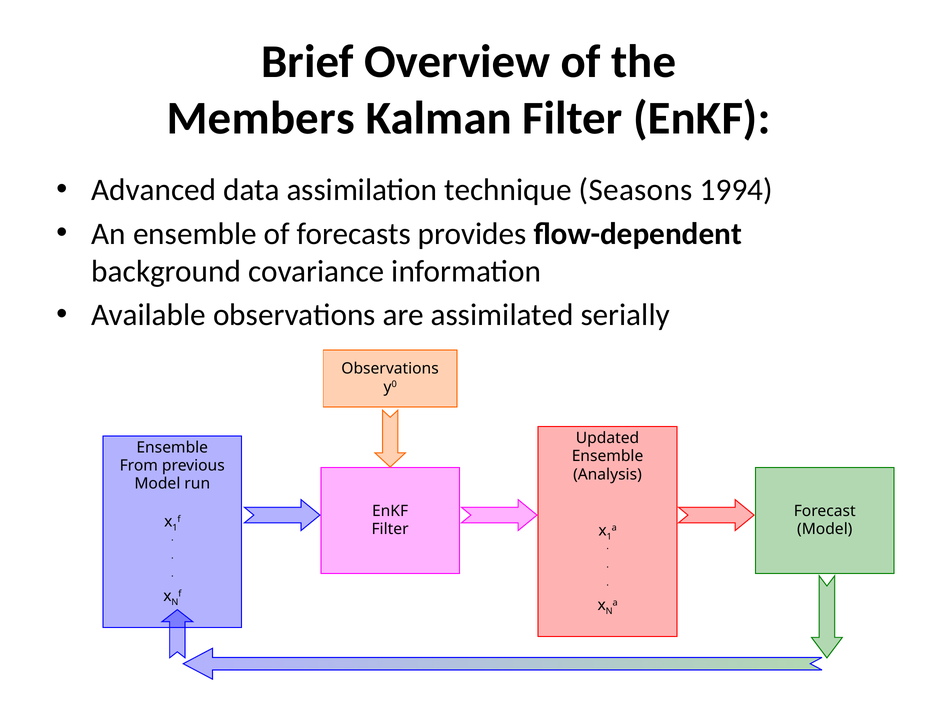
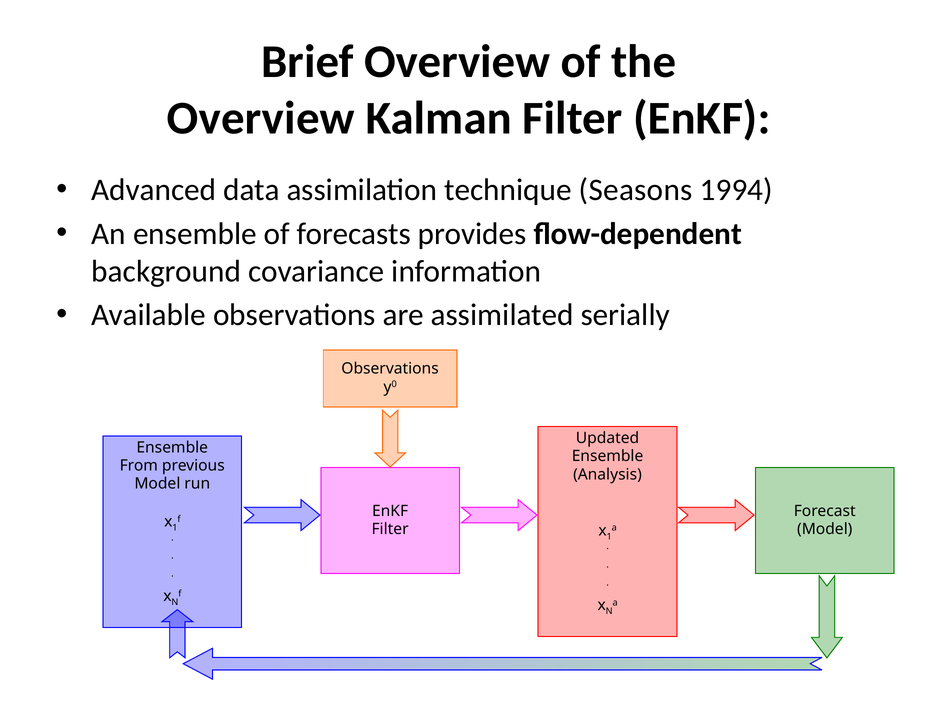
Members at (261, 118): Members -> Overview
